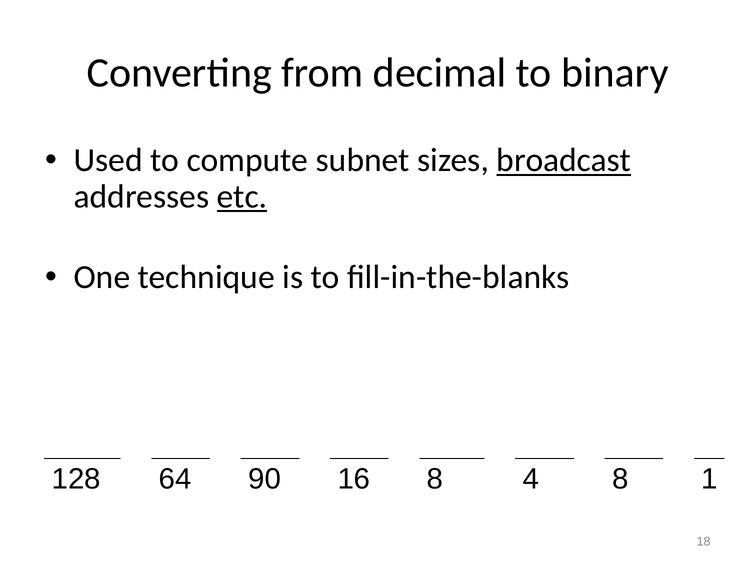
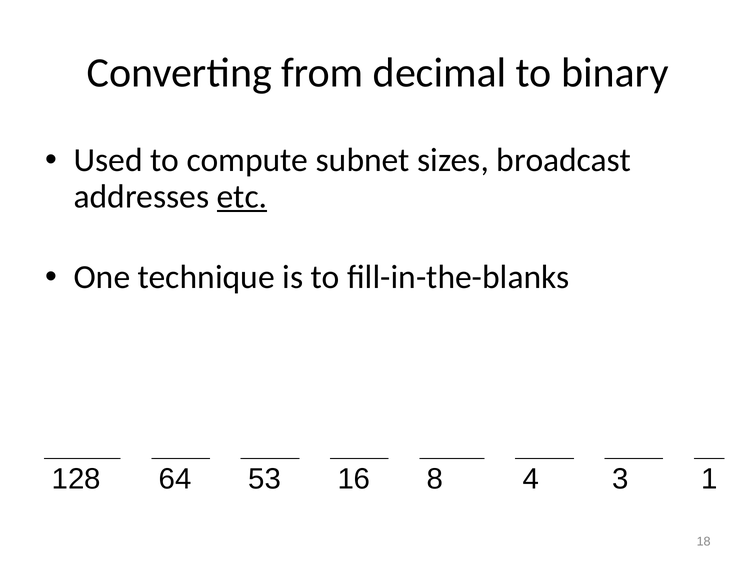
broadcast underline: present -> none
90: 90 -> 53
4 8: 8 -> 3
